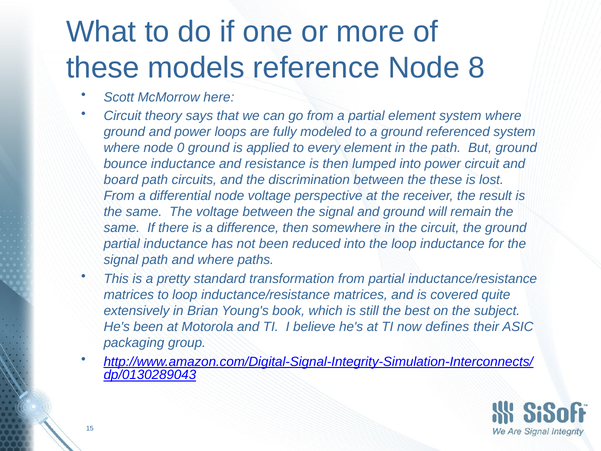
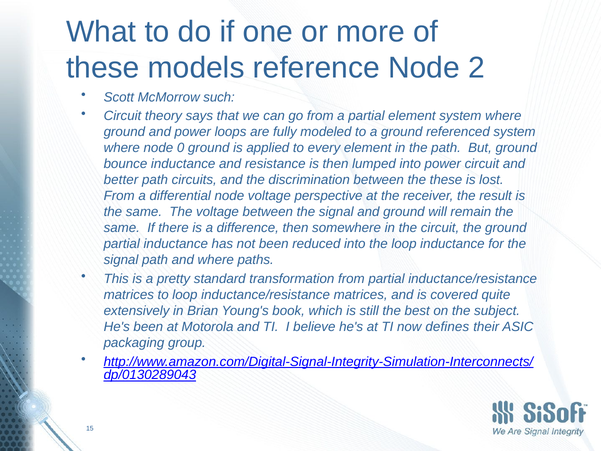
8: 8 -> 2
here: here -> such
board: board -> better
